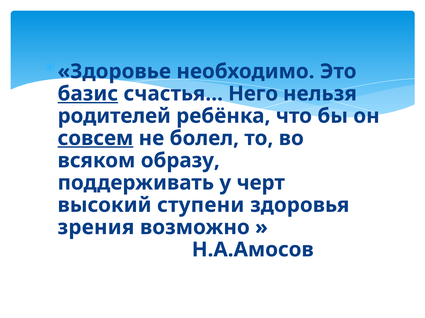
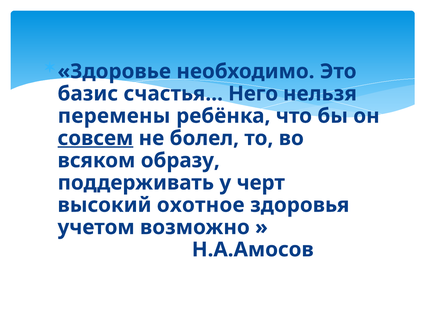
базис underline: present -> none
родителей: родителей -> перемены
ступени: ступени -> охотное
зрения: зрения -> учетом
